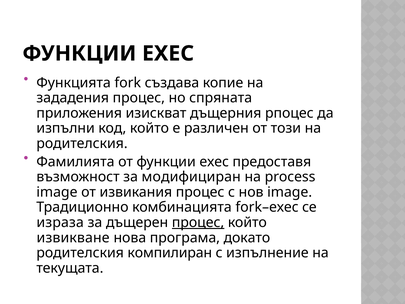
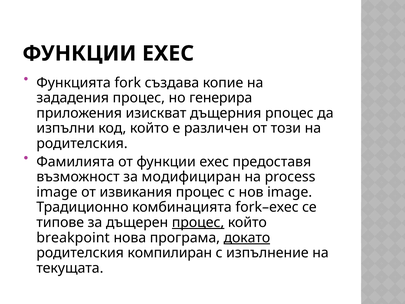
спряната: спряната -> генерира
израза: израза -> типове
извикване: извикване -> breakpoint
докато underline: none -> present
